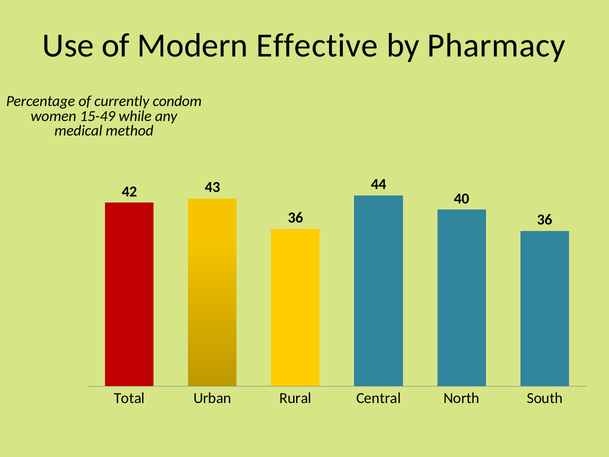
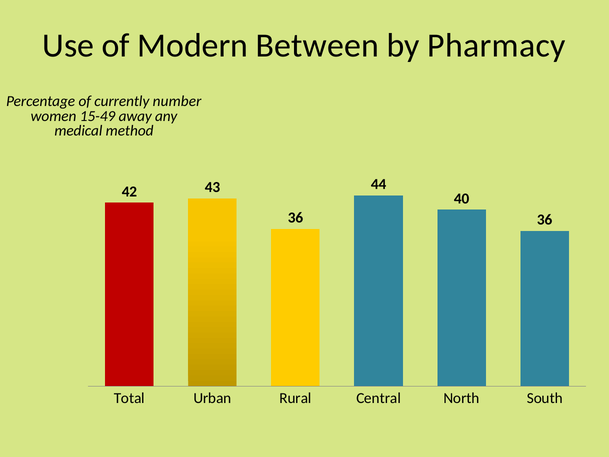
Effective: Effective -> Between
condom: condom -> number
while: while -> away
